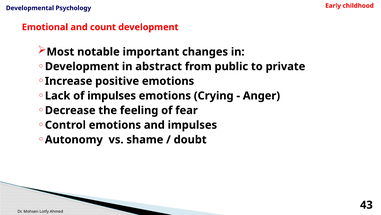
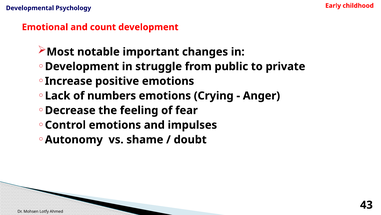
abstract: abstract -> struggle
of impulses: impulses -> numbers
